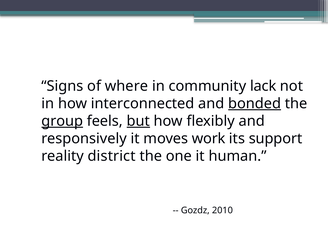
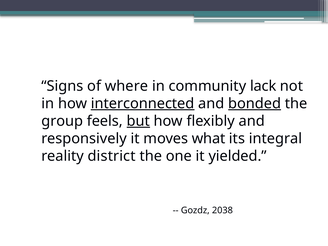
interconnected underline: none -> present
group underline: present -> none
work: work -> what
support: support -> integral
human: human -> yielded
2010: 2010 -> 2038
